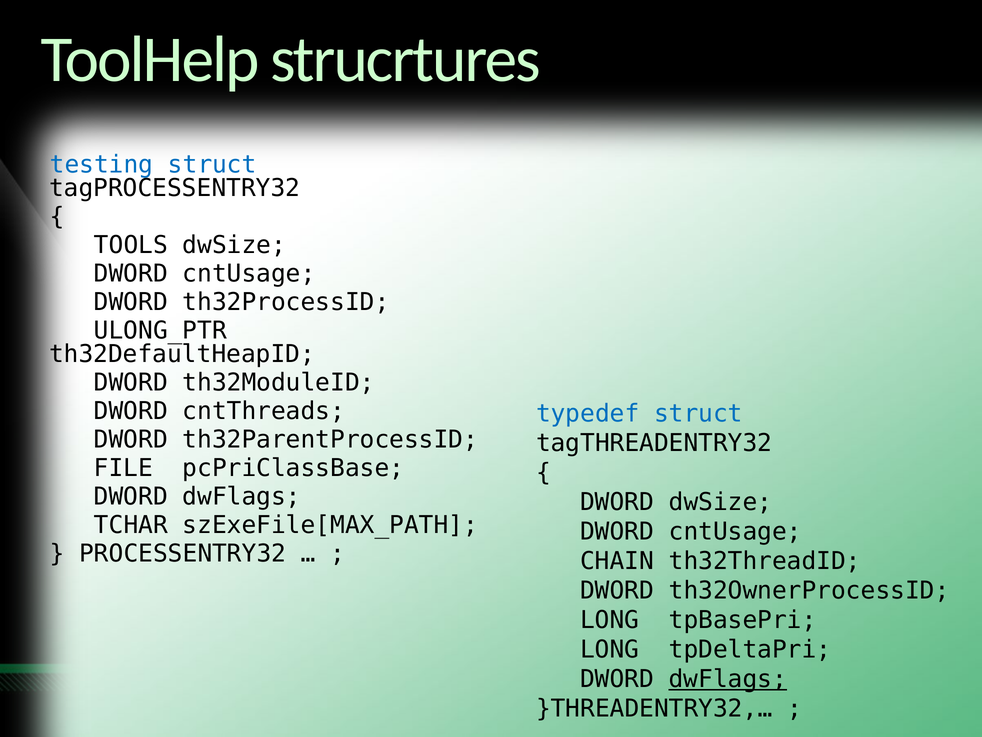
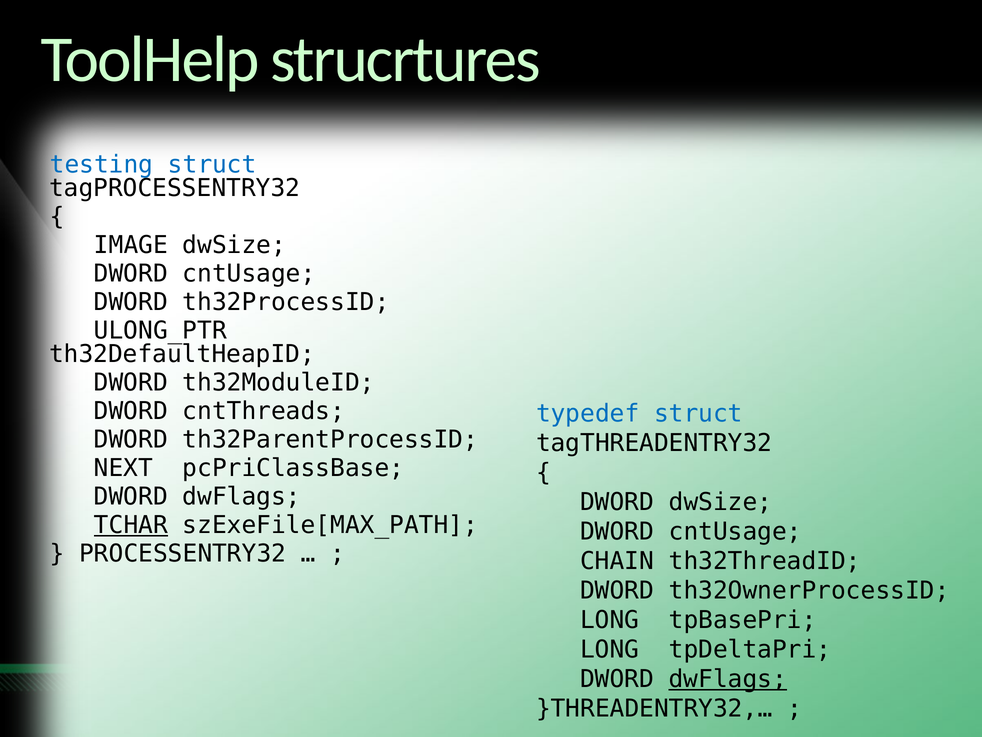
TOOLS: TOOLS -> IMAGE
FILE: FILE -> NEXT
TCHAR underline: none -> present
